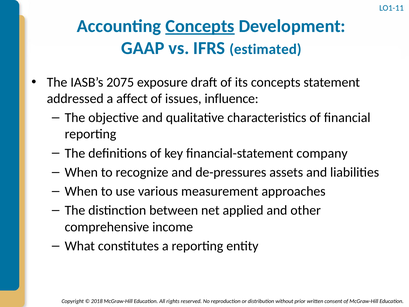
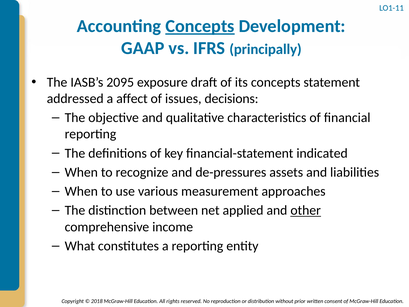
estimated: estimated -> principally
2075: 2075 -> 2095
influence: influence -> decisions
company: company -> indicated
other underline: none -> present
